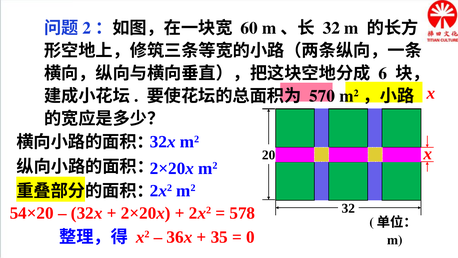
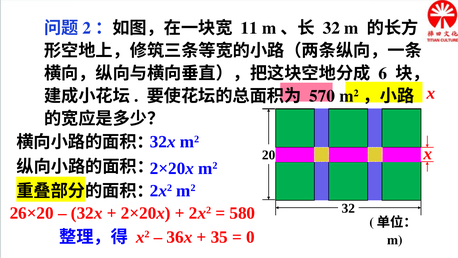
60: 60 -> 11
54×20: 54×20 -> 26×20
578: 578 -> 580
